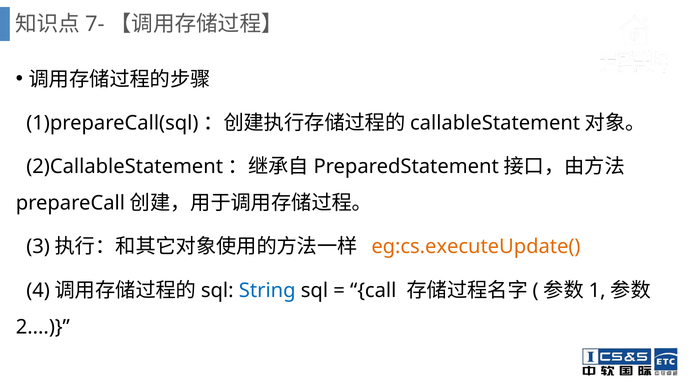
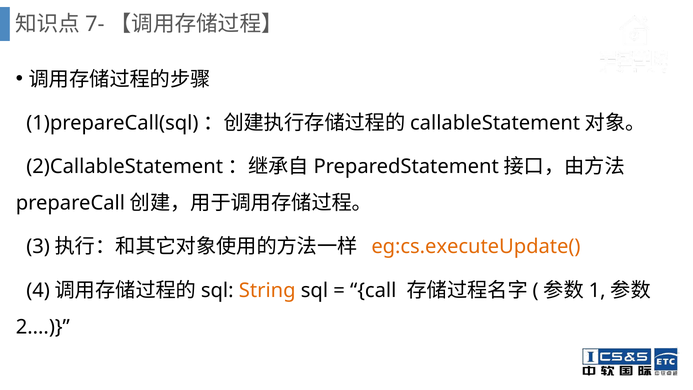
String colour: blue -> orange
